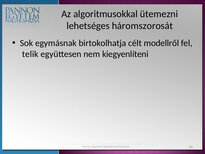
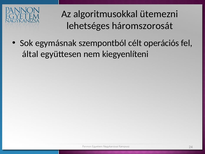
birtokolhatja: birtokolhatja -> szempontból
modellről: modellről -> operációs
telik: telik -> által
